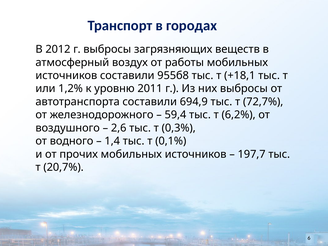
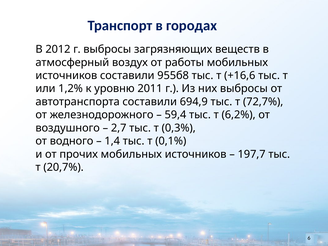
+18,1: +18,1 -> +16,6
2,6: 2,6 -> 2,7
